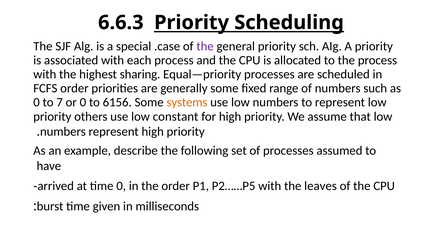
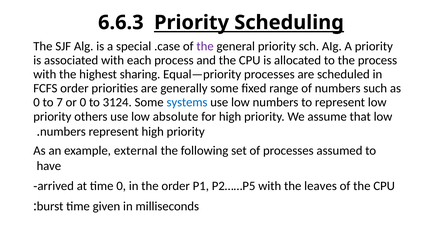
6156: 6156 -> 3124
systems colour: orange -> blue
constant: constant -> absolute
describe: describe -> external
